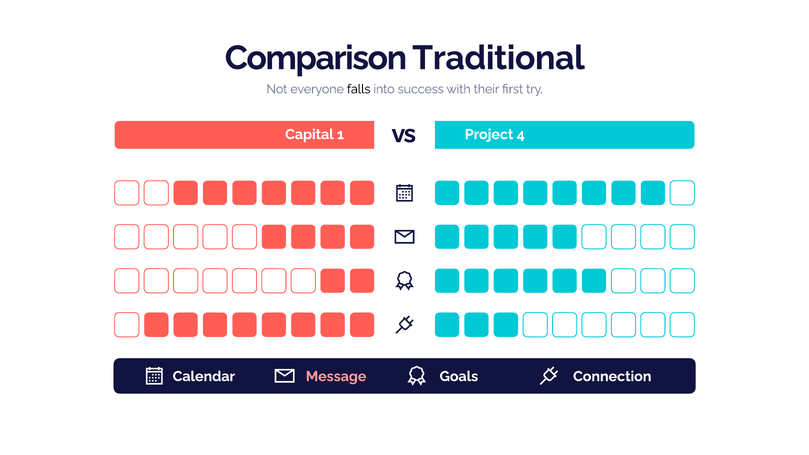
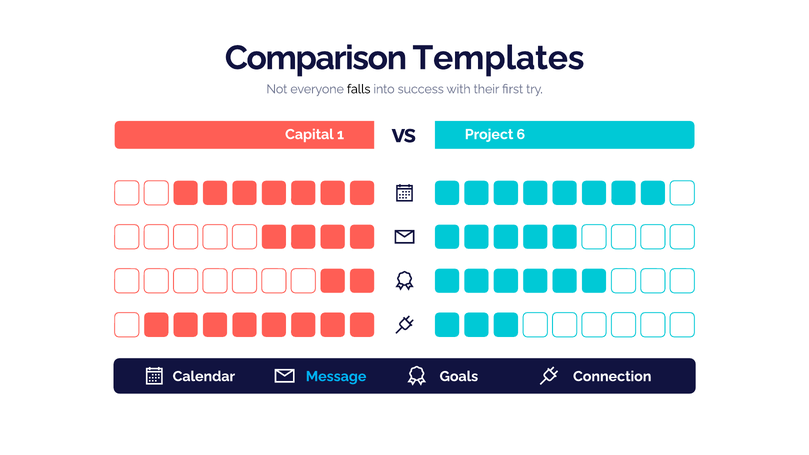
Traditional: Traditional -> Templates
4: 4 -> 6
Message colour: pink -> light blue
